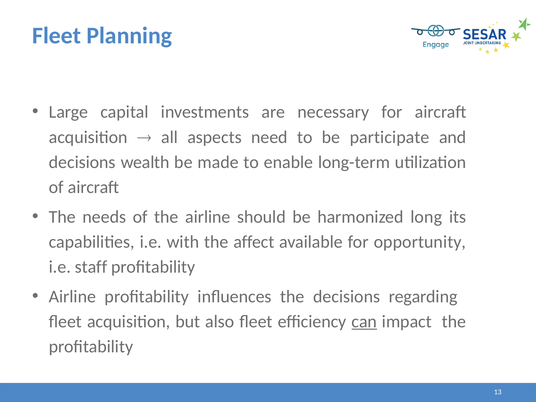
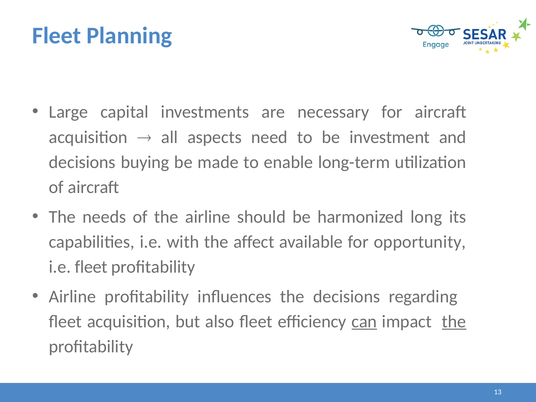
participate: participate -> investment
wealth: wealth -> buying
i.e staff: staff -> fleet
the at (454, 322) underline: none -> present
